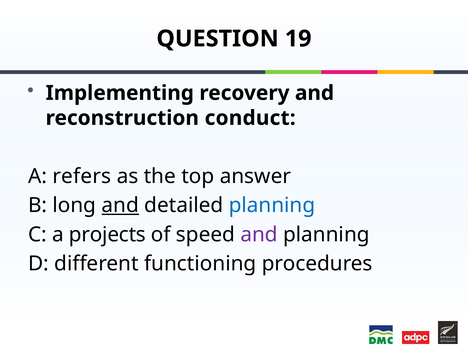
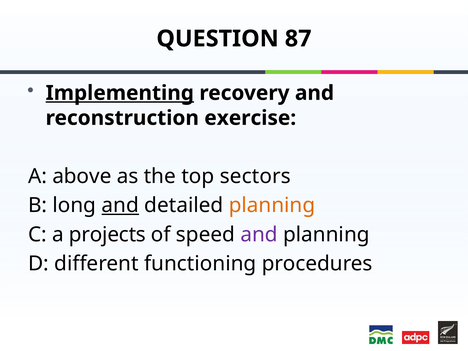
19: 19 -> 87
Implementing underline: none -> present
conduct: conduct -> exercise
refers: refers -> above
answer: answer -> sectors
planning at (272, 205) colour: blue -> orange
